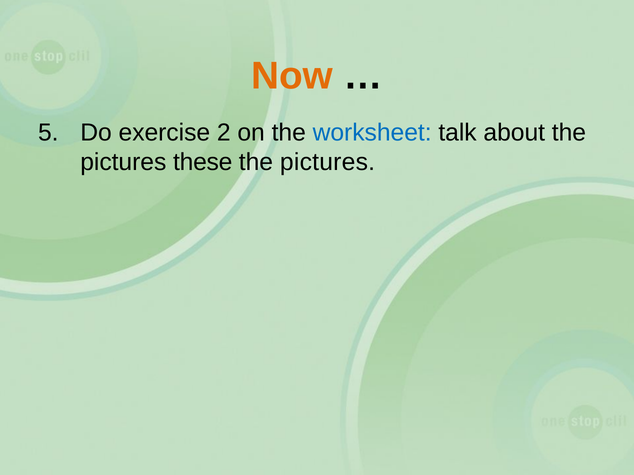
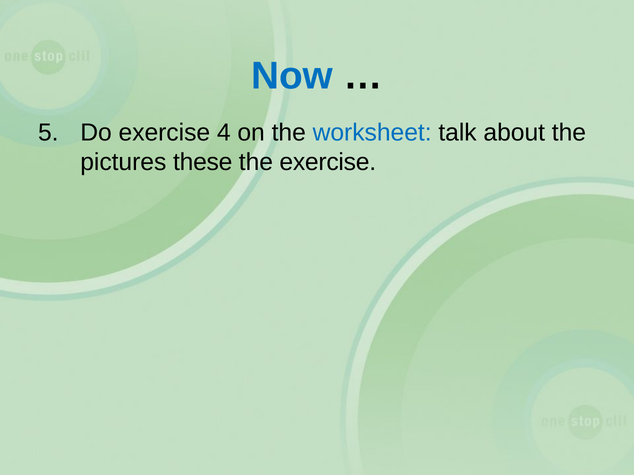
Now colour: orange -> blue
2: 2 -> 4
pictures at (328, 162): pictures -> exercise
